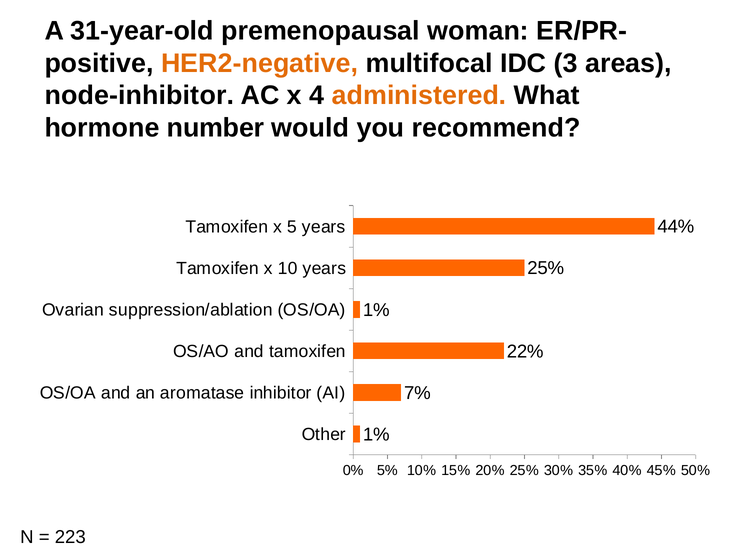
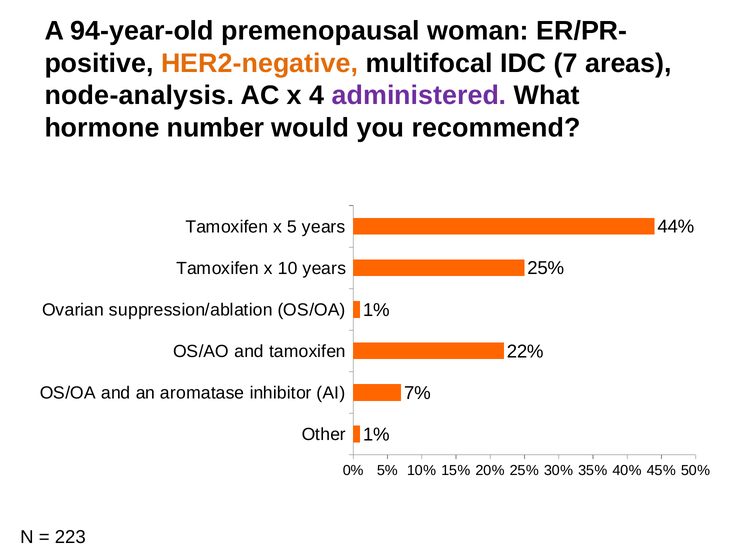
31-year-old: 31-year-old -> 94-year-old
3: 3 -> 7
node-inhibitor: node-inhibitor -> node-analysis
administered colour: orange -> purple
